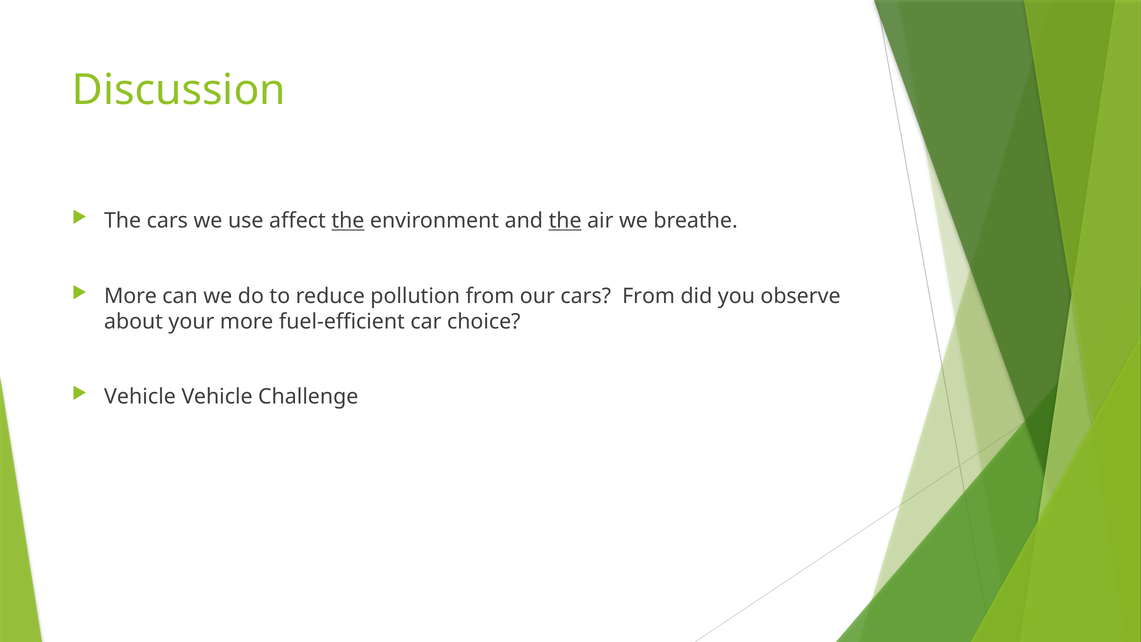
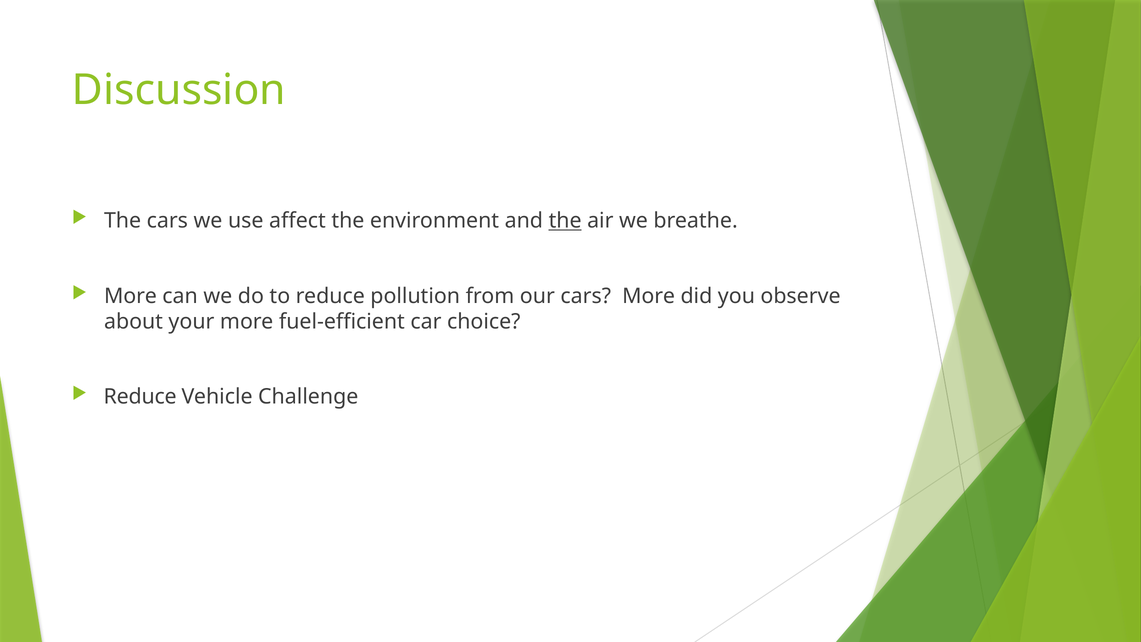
the at (348, 221) underline: present -> none
cars From: From -> More
Vehicle at (140, 397): Vehicle -> Reduce
